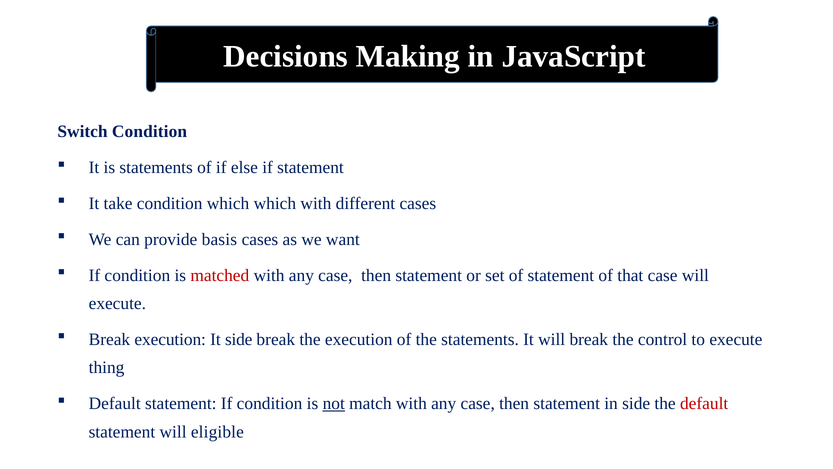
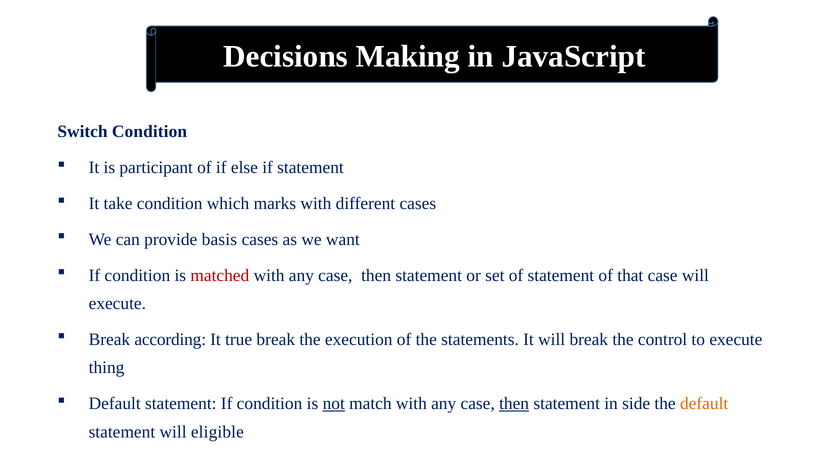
is statements: statements -> participant
which which: which -> marks
Break execution: execution -> according
It side: side -> true
then at (514, 403) underline: none -> present
default at (704, 403) colour: red -> orange
